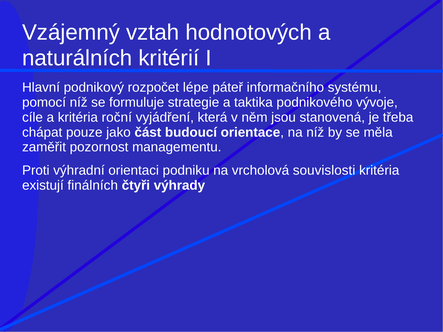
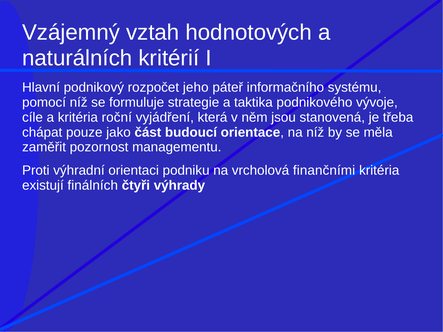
lépe: lépe -> jeho
souvislosti: souvislosti -> finančními
